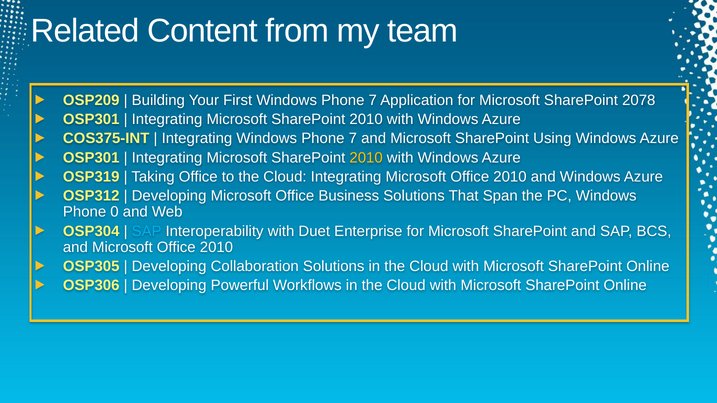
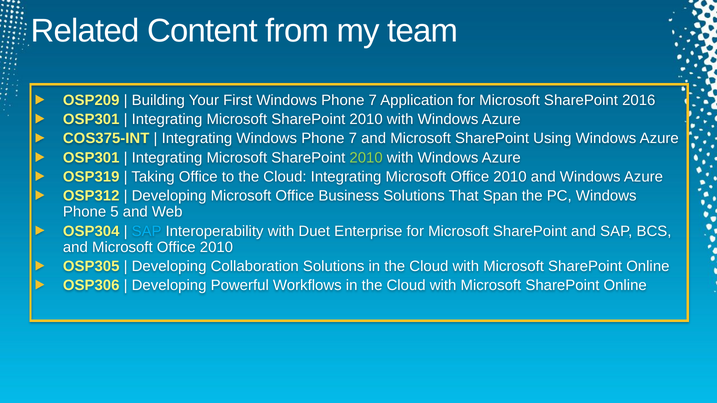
2078: 2078 -> 2016
2010 at (366, 158) colour: yellow -> light green
0: 0 -> 5
